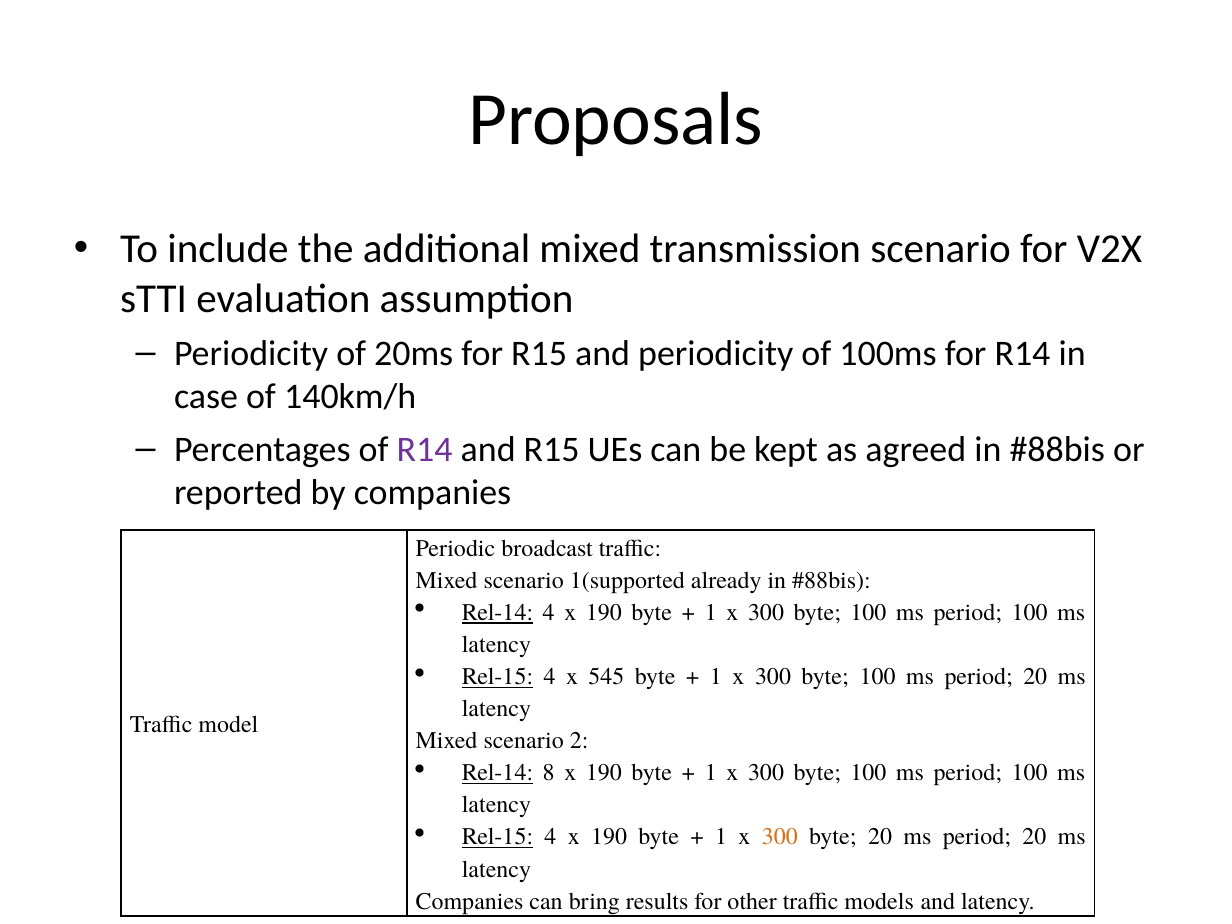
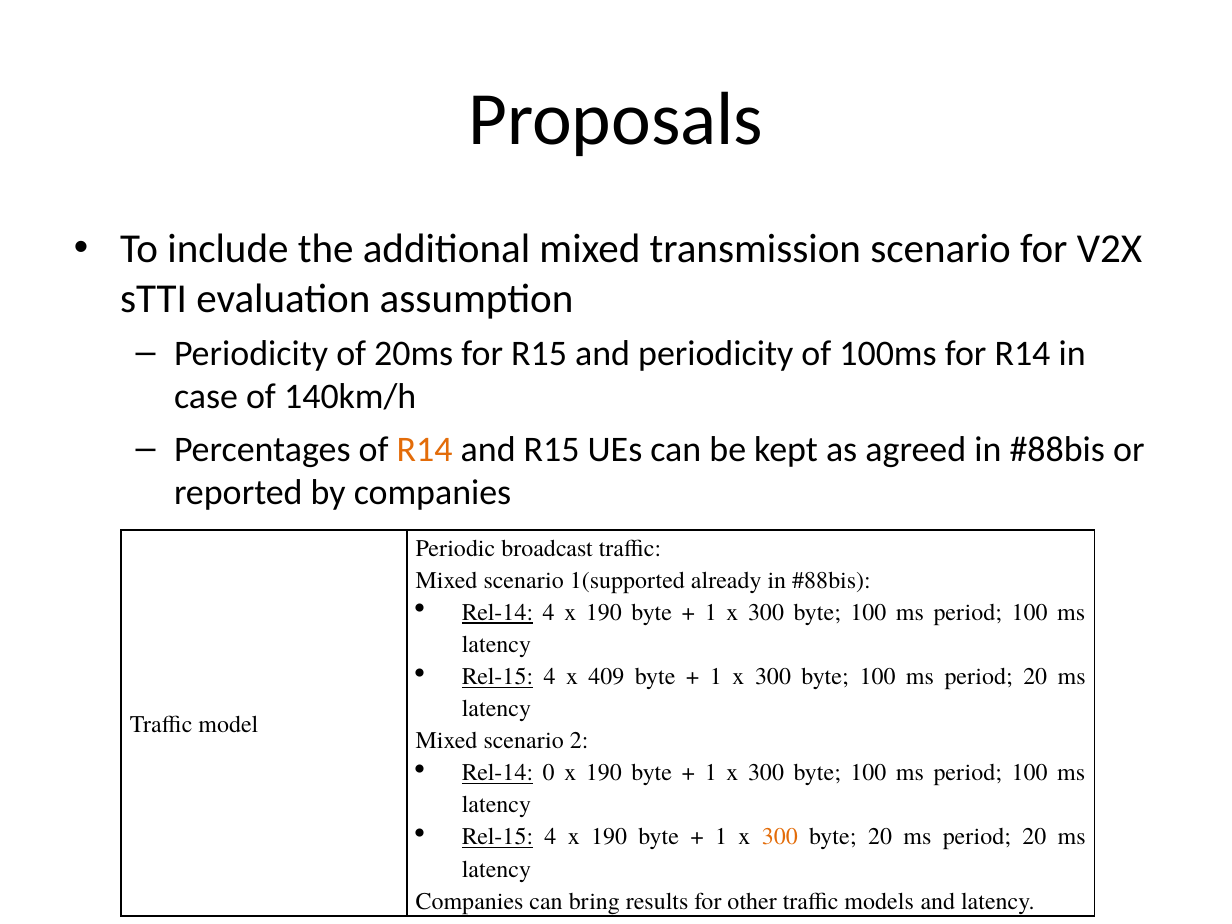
R14 at (425, 450) colour: purple -> orange
545: 545 -> 409
8: 8 -> 0
